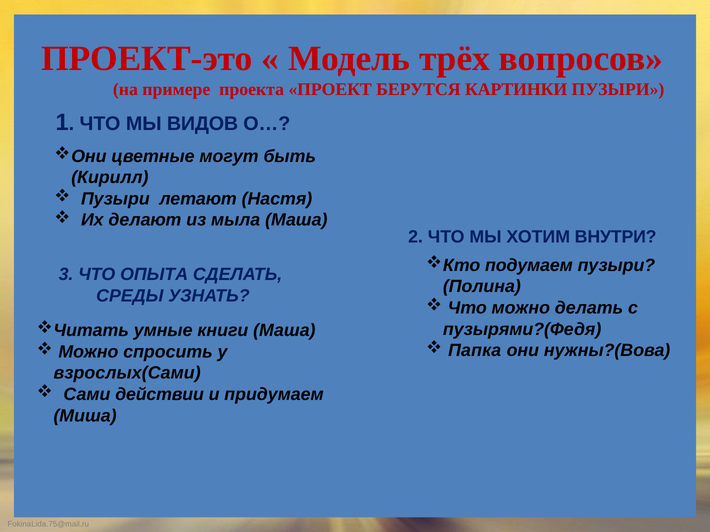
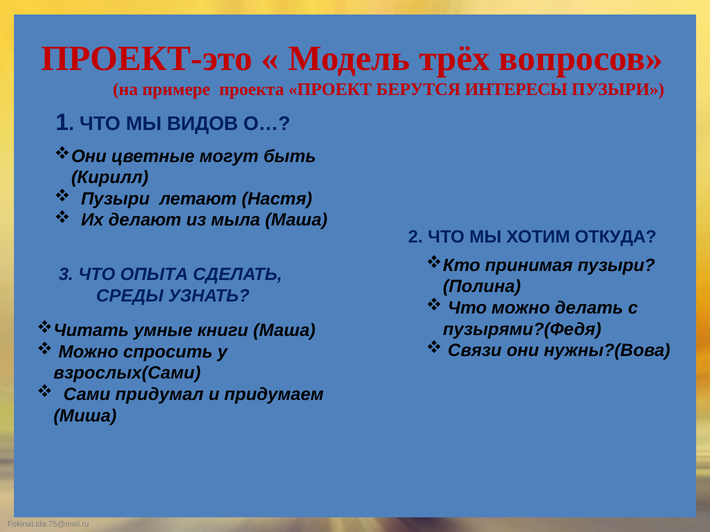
КАРТИНКИ: КАРТИНКИ -> ИНТЕРЕСЫ
ВНУТРИ: ВНУТРИ -> ОТКУДА
подумаем: подумаем -> принимая
Папка: Папка -> Связи
действии: действии -> придумал
